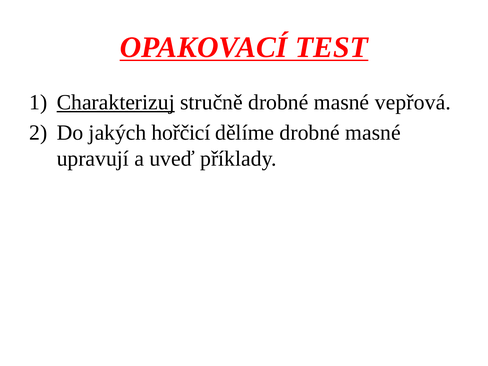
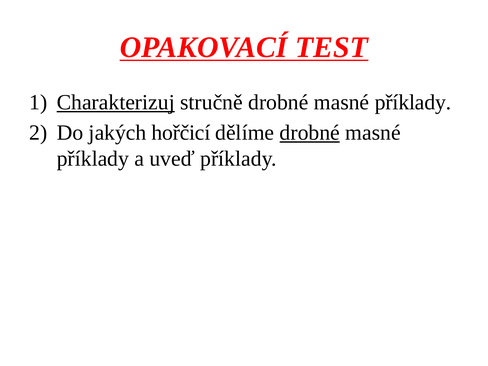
stručně drobné masné vepřová: vepřová -> příklady
drobné at (310, 133) underline: none -> present
upravují at (93, 159): upravují -> příklady
